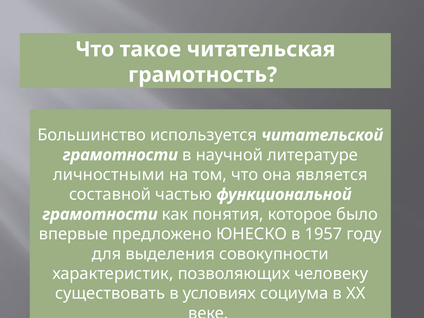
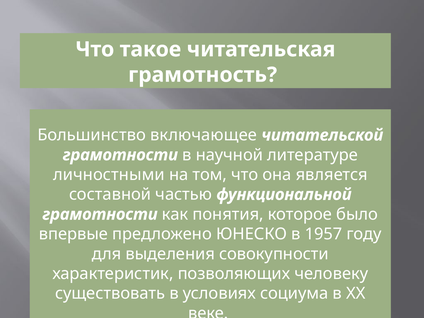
используется: используется -> включающее
